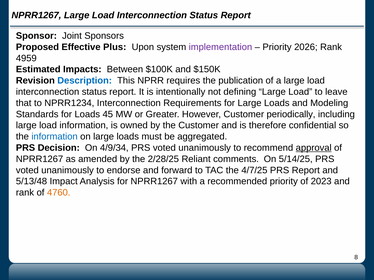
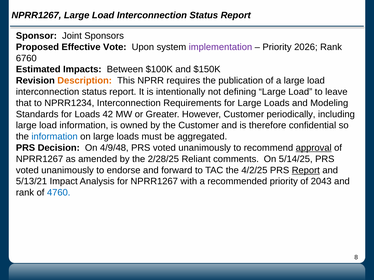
Plus: Plus -> Vote
4959: 4959 -> 6760
Description colour: blue -> orange
45: 45 -> 42
4/9/34: 4/9/34 -> 4/9/48
4/7/25: 4/7/25 -> 4/2/25
Report at (306, 170) underline: none -> present
5/13/48: 5/13/48 -> 5/13/21
2023: 2023 -> 2043
4760 colour: orange -> blue
